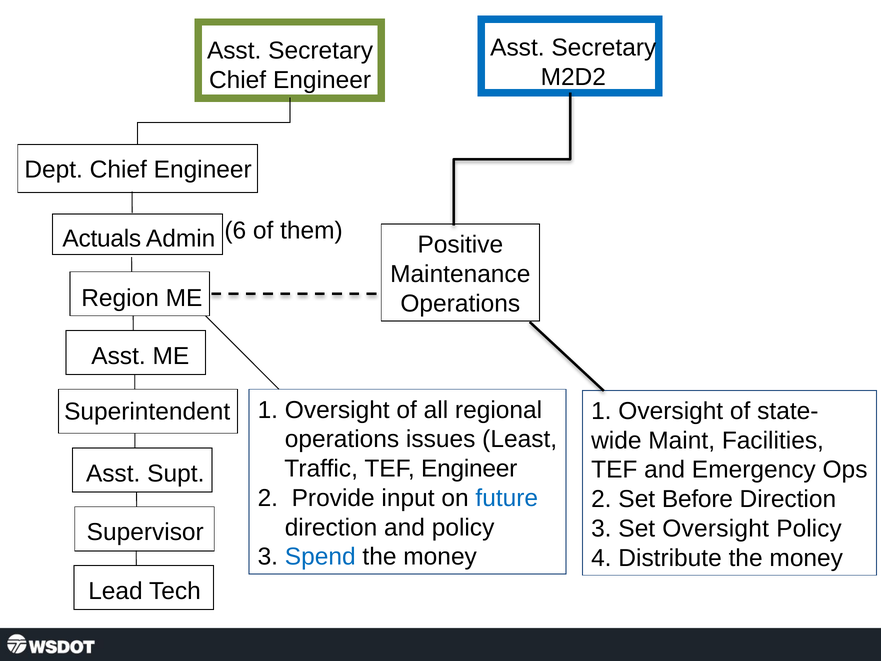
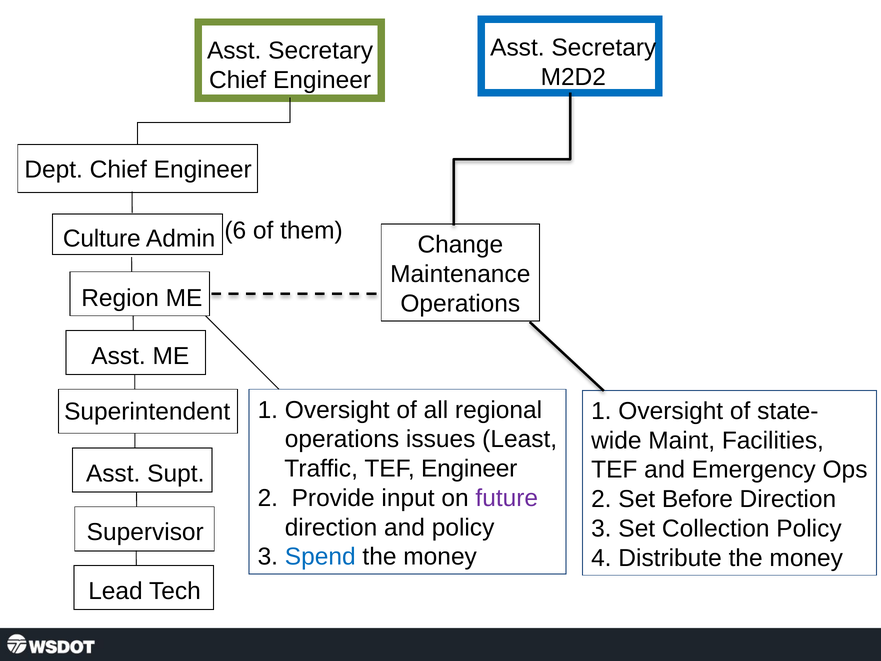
Actuals: Actuals -> Culture
Positive: Positive -> Change
future colour: blue -> purple
Set Oversight: Oversight -> Collection
